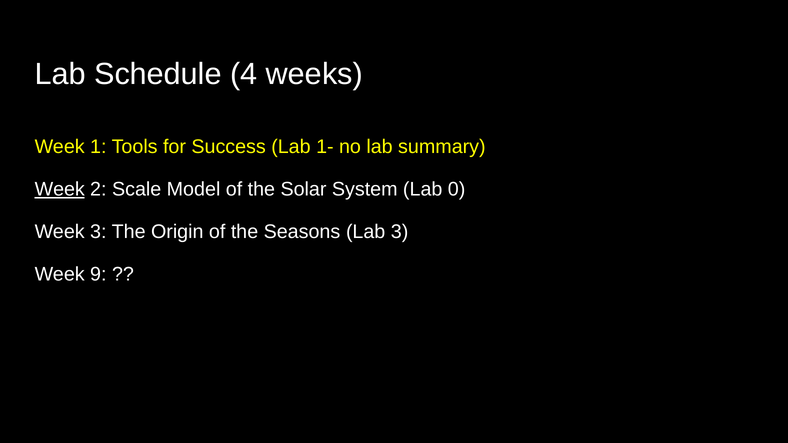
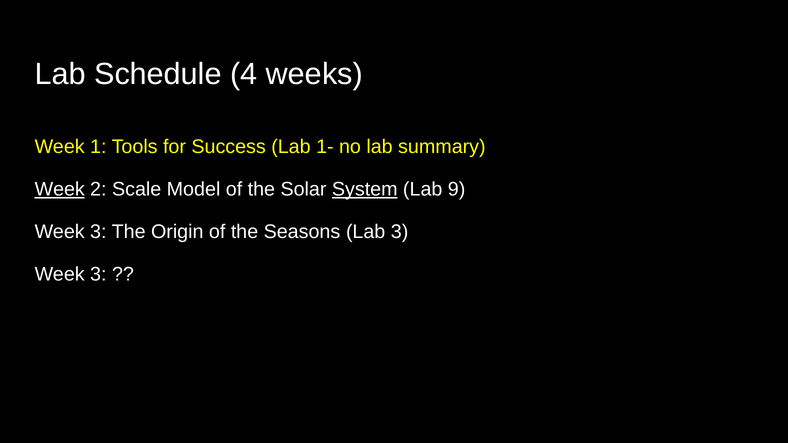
System underline: none -> present
0: 0 -> 9
9 at (98, 274): 9 -> 3
